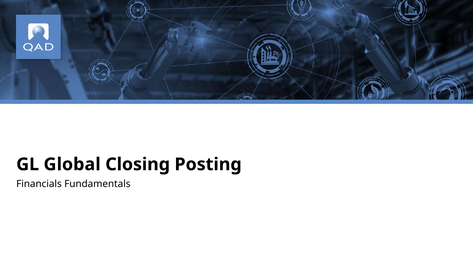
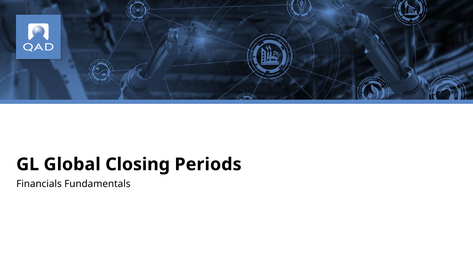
Posting: Posting -> Periods
